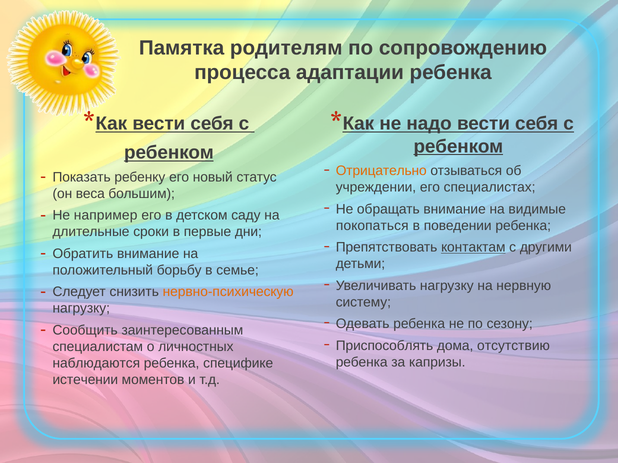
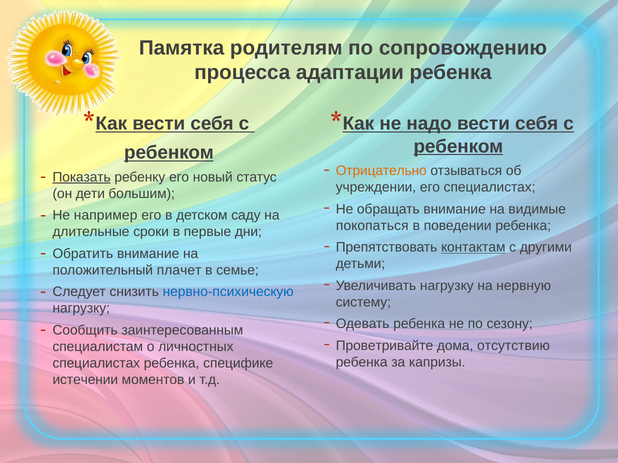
Показать underline: none -> present
веса: веса -> дети
борьбу: борьбу -> плачет
нервно-психическую colour: orange -> blue
Приспособлять: Приспособлять -> Проветривайте
наблюдаются at (96, 363): наблюдаются -> специалистах
